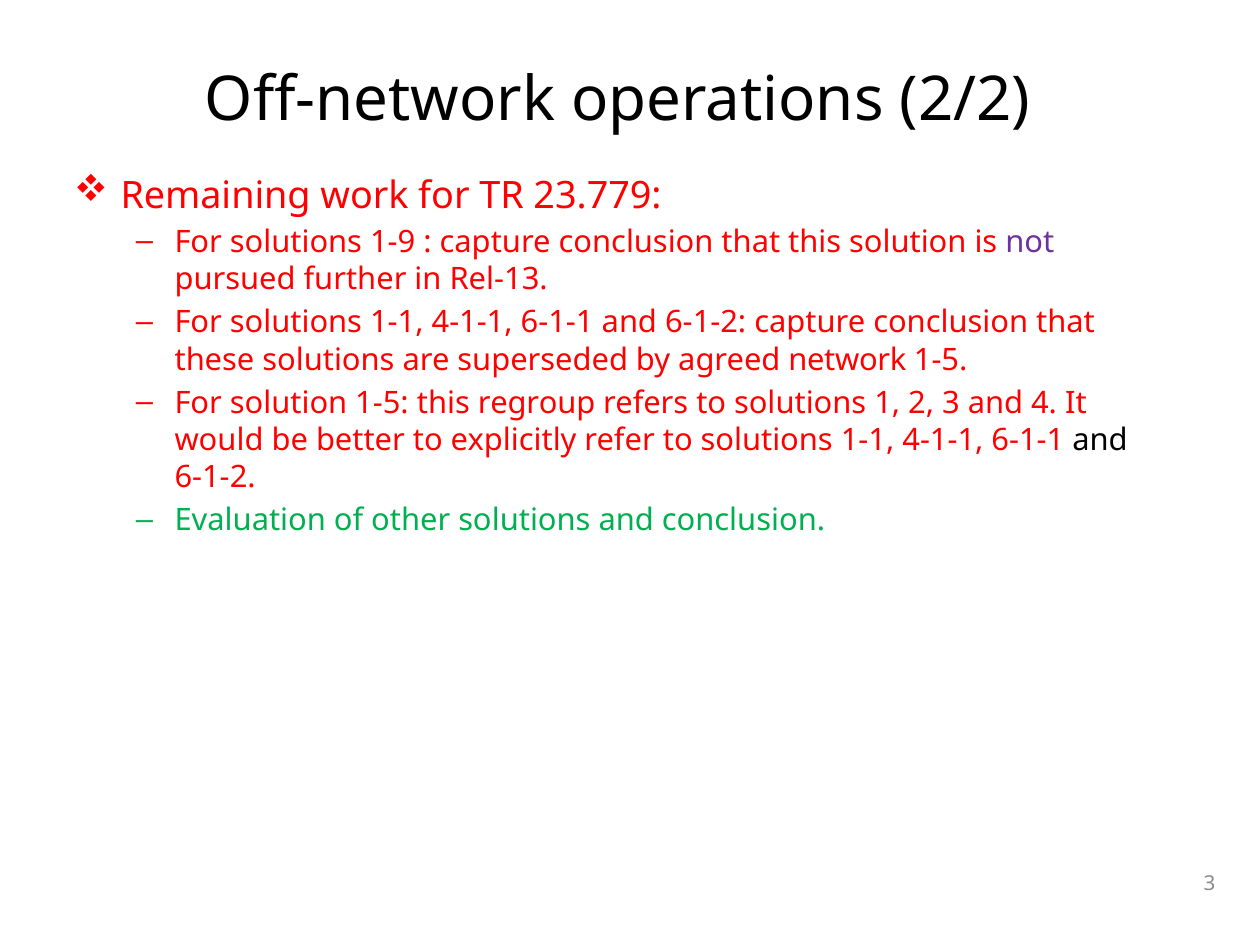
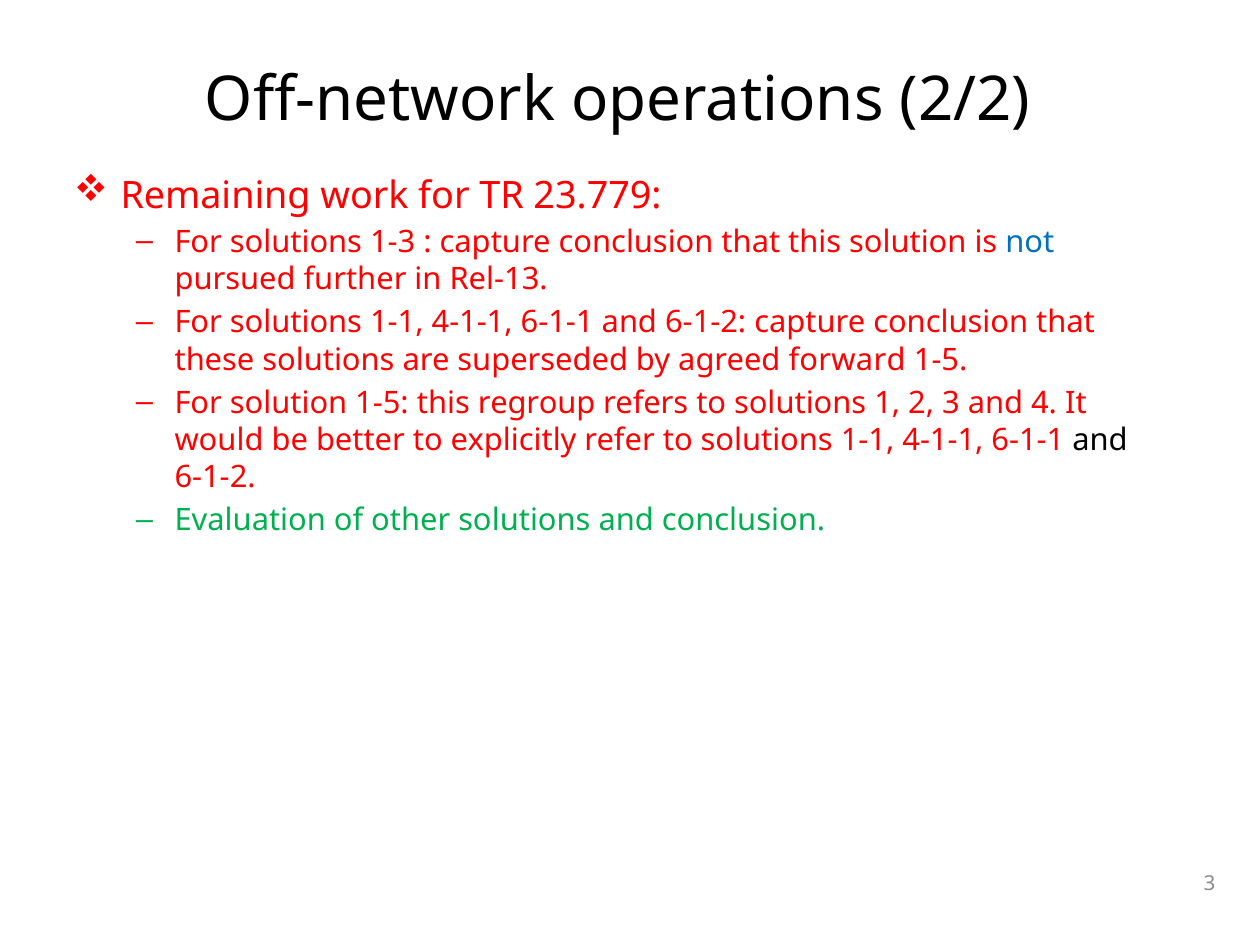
1-9: 1-9 -> 1-3
not colour: purple -> blue
network: network -> forward
